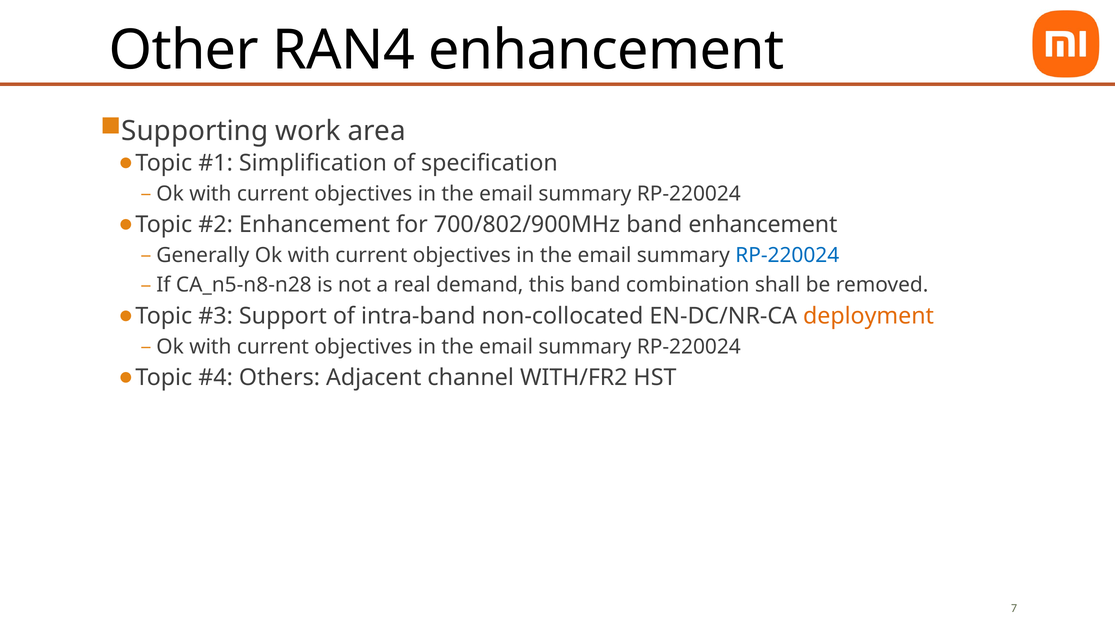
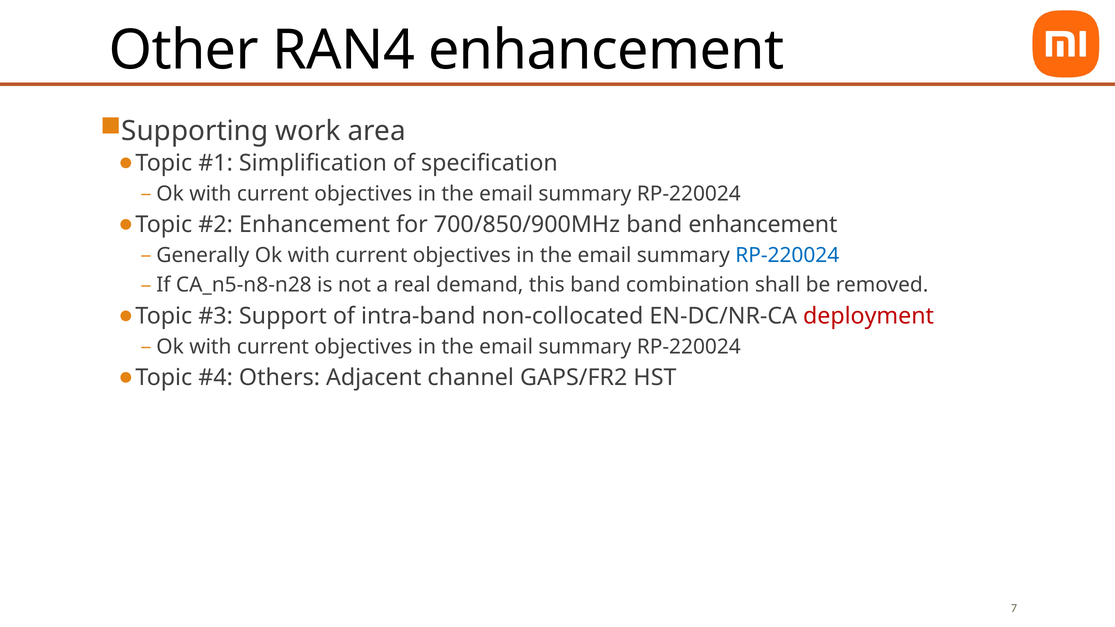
700/802/900MHz: 700/802/900MHz -> 700/850/900MHz
deployment colour: orange -> red
WITH/FR2: WITH/FR2 -> GAPS/FR2
